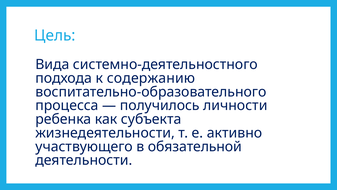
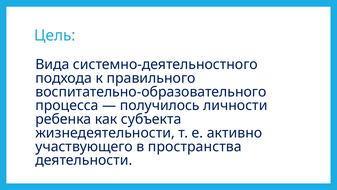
содержанию: содержанию -> правильного
обязательной: обязательной -> пространства
